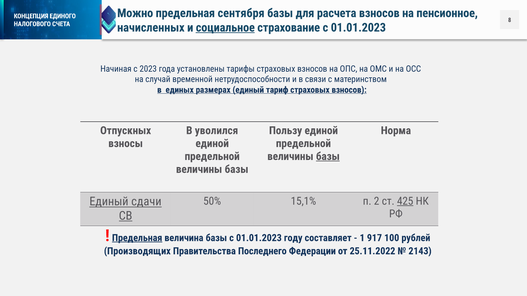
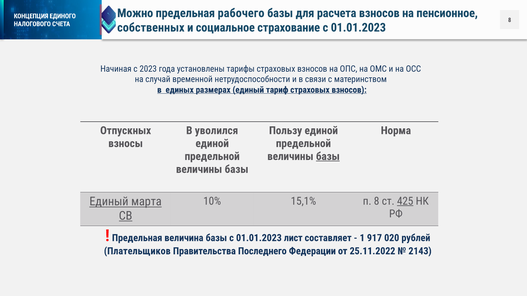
сентября: сентября -> рабочего
начисленных: начисленных -> собственных
социальное underline: present -> none
50%: 50% -> 10%
п 2: 2 -> 8
сдачи: сдачи -> марта
Предельная at (137, 238) underline: present -> none
году: году -> лист
100: 100 -> 020
Производящих: Производящих -> Плательщиков
